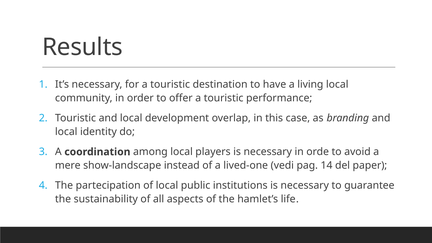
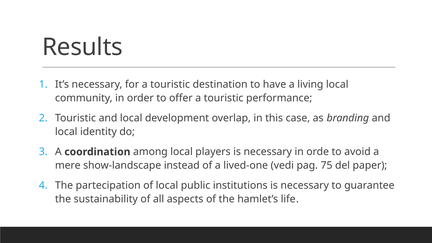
14: 14 -> 75
